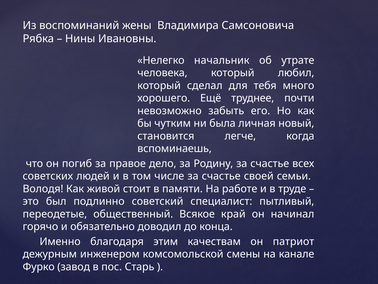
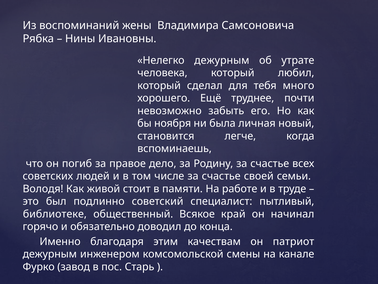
Нелегко начальник: начальник -> дежурным
чутким: чутким -> ноября
переодетые: переодетые -> библиотеке
